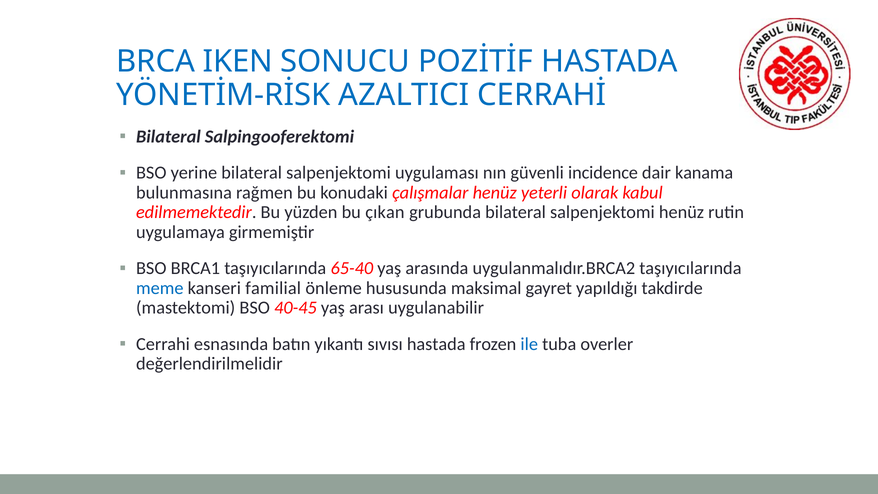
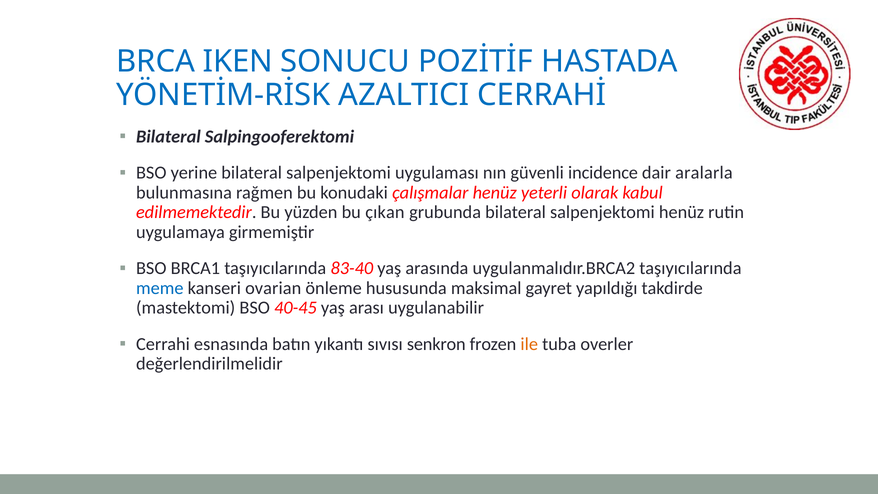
kanama: kanama -> aralarla
65-40: 65-40 -> 83-40
familial: familial -> ovarian
sıvısı hastada: hastada -> senkron
ile colour: blue -> orange
